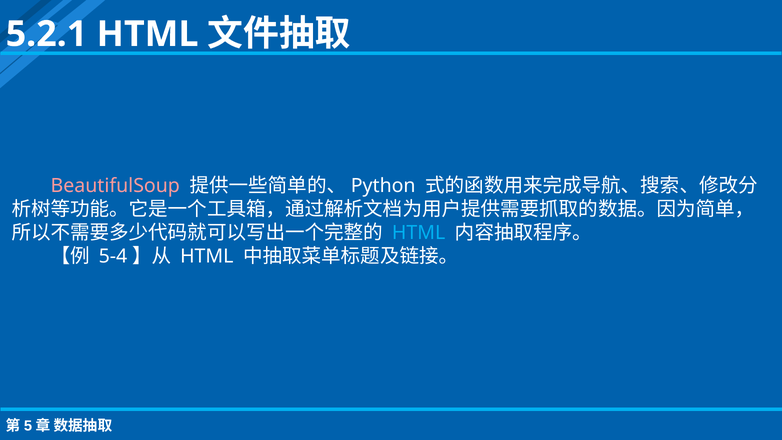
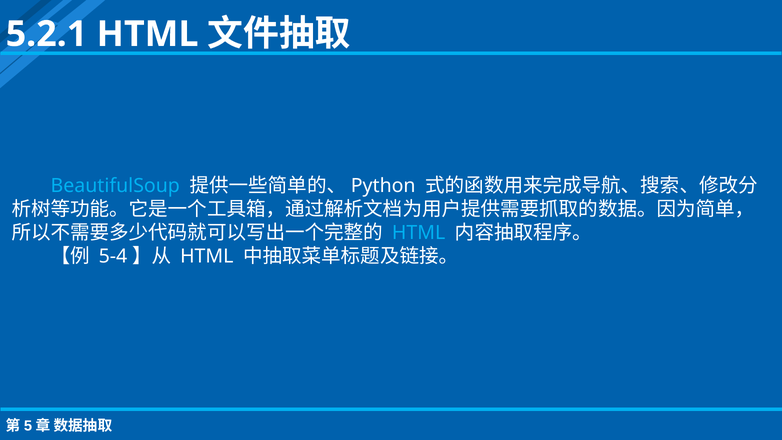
BeautifulSoup colour: pink -> light blue
